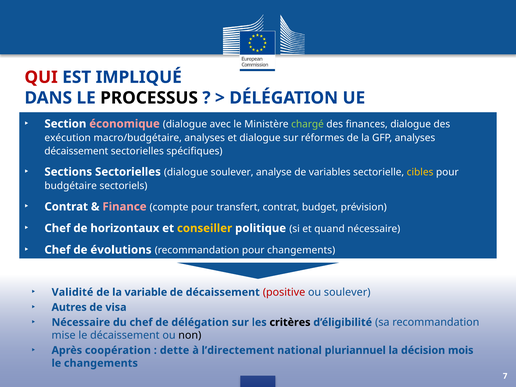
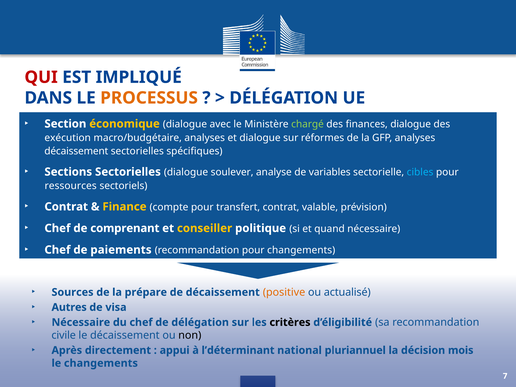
PROCESSUS colour: black -> orange
économique colour: pink -> yellow
cibles colour: yellow -> light blue
budgétaire: budgétaire -> ressources
Finance colour: pink -> yellow
budget: budget -> valable
horizontaux: horizontaux -> comprenant
évolutions: évolutions -> paiements
Validité: Validité -> Sources
variable: variable -> prépare
positive colour: red -> orange
ou soulever: soulever -> actualisé
mise: mise -> civile
coopération: coopération -> directement
dette: dette -> appui
l’directement: l’directement -> l’déterminant
